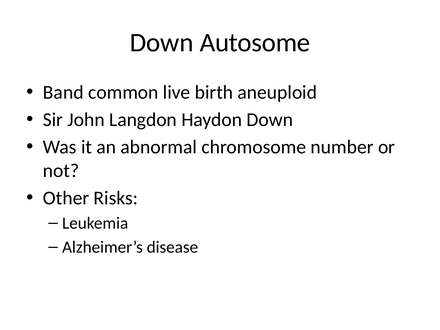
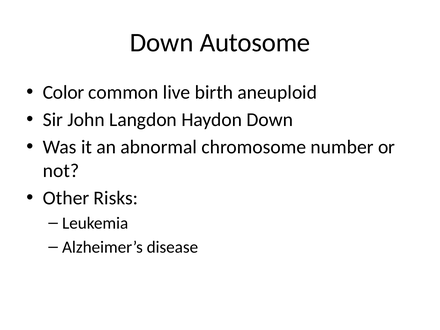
Band: Band -> Color
